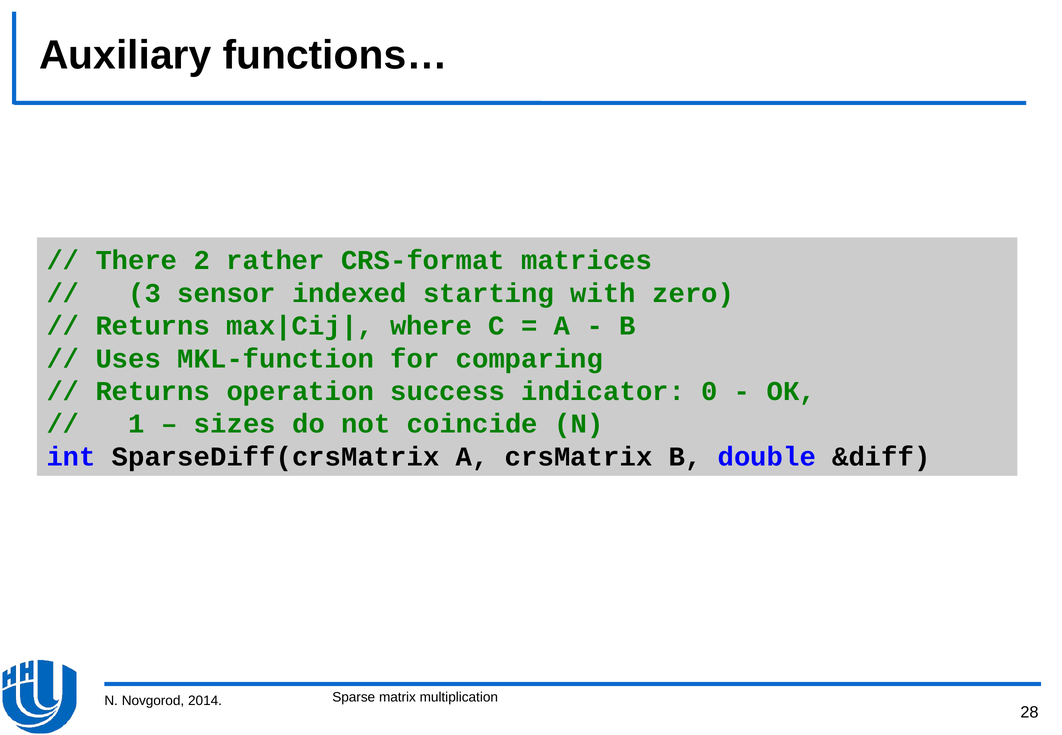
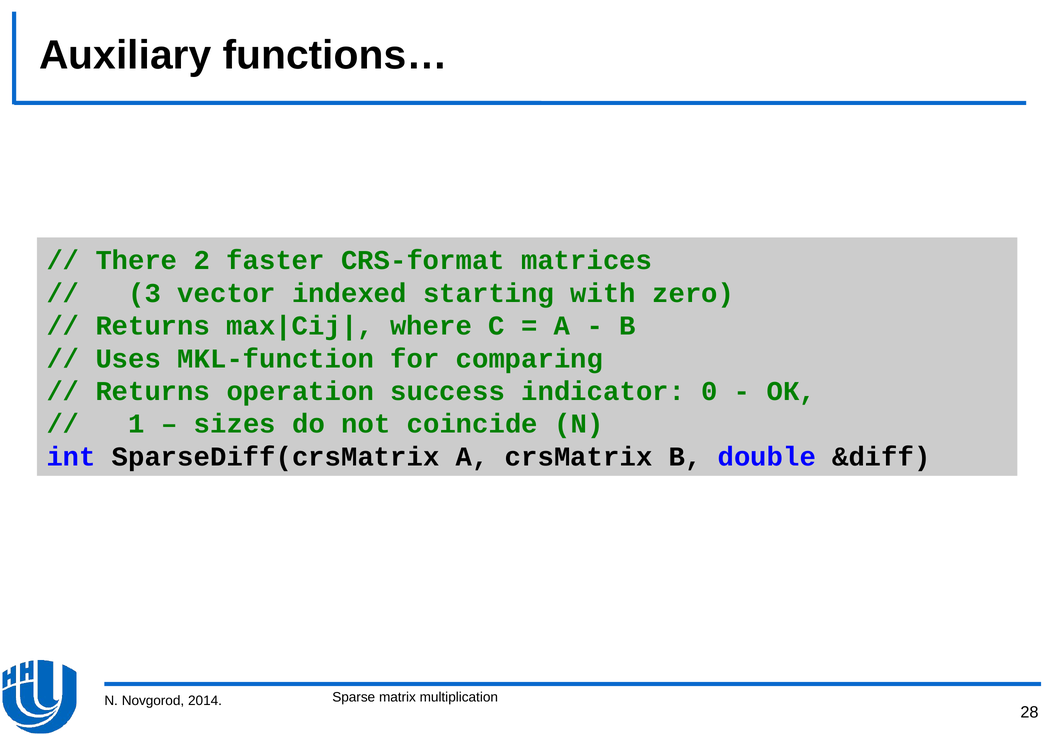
rather: rather -> faster
sensor: sensor -> vector
